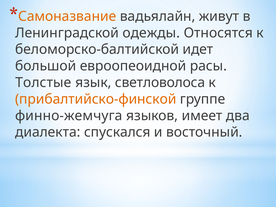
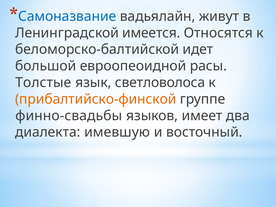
Самоназвание colour: orange -> blue
одежды: одежды -> имеется
финно-жемчуга: финно-жемчуга -> финно-свадьбы
спускался: спускался -> имевшую
